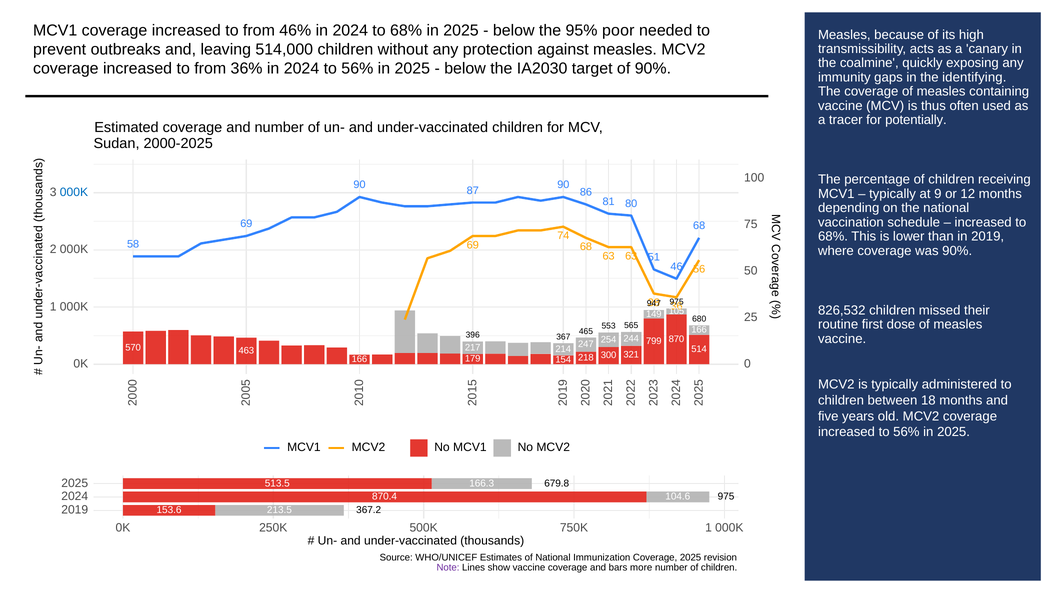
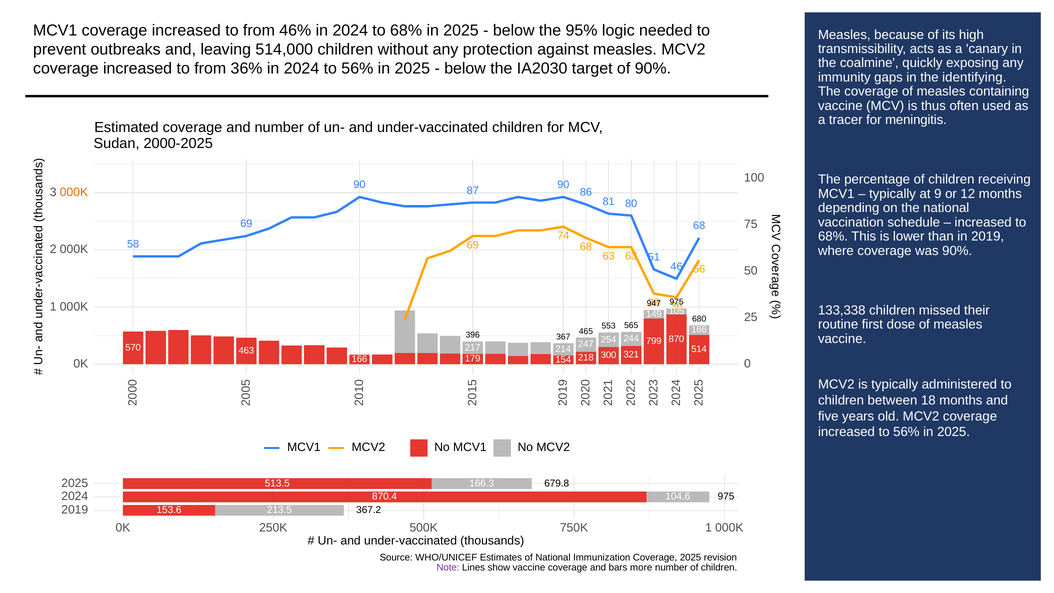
poor: poor -> logic
potentially: potentially -> meningitis
000K at (74, 192) colour: blue -> orange
826,532: 826,532 -> 133,338
